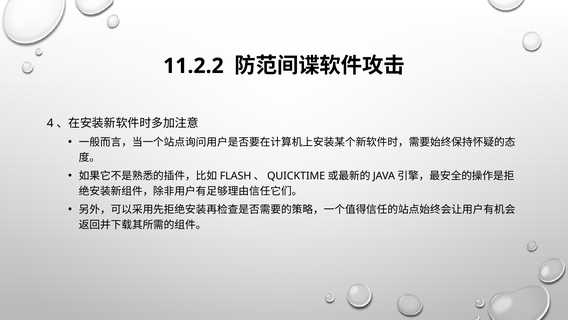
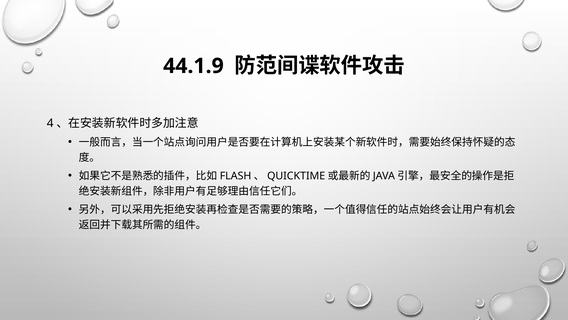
11.2.2: 11.2.2 -> 44.1.9
